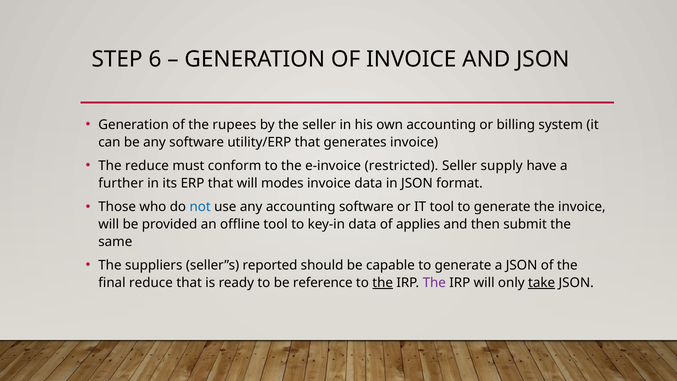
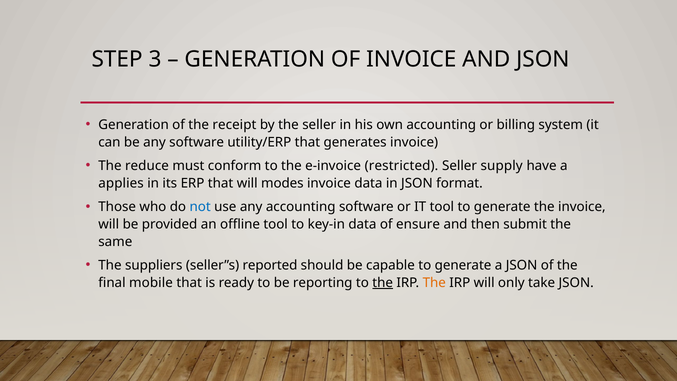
6: 6 -> 3
rupees: rupees -> receipt
further: further -> applies
applies: applies -> ensure
final reduce: reduce -> mobile
reference: reference -> reporting
The at (434, 283) colour: purple -> orange
take underline: present -> none
